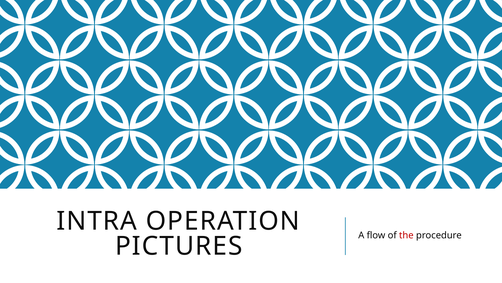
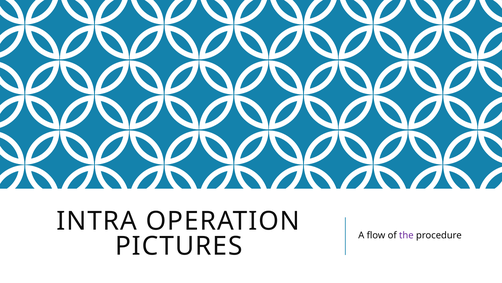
the colour: red -> purple
